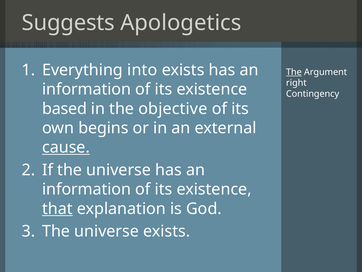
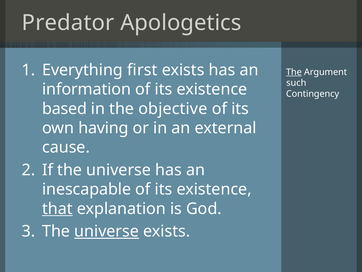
Suggests: Suggests -> Predator
into: into -> first
right: right -> such
begins: begins -> having
cause underline: present -> none
information at (87, 189): information -> inescapable
universe at (107, 231) underline: none -> present
